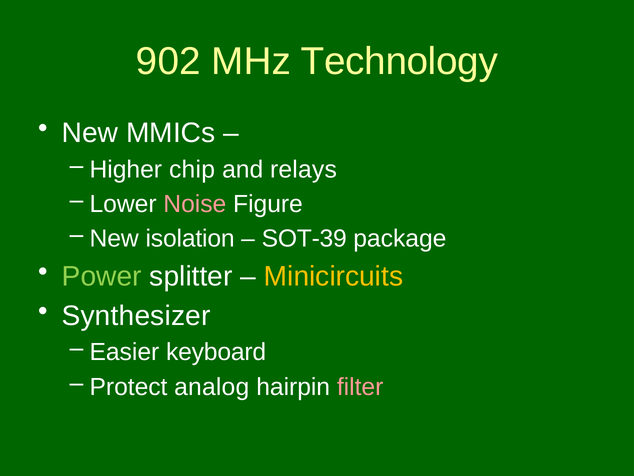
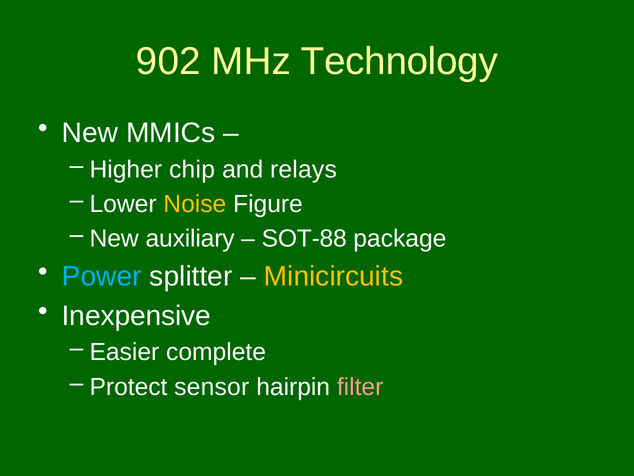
Noise colour: pink -> yellow
isolation: isolation -> auxiliary
SOT-39: SOT-39 -> SOT-88
Power colour: light green -> light blue
Synthesizer: Synthesizer -> Inexpensive
keyboard: keyboard -> complete
analog: analog -> sensor
